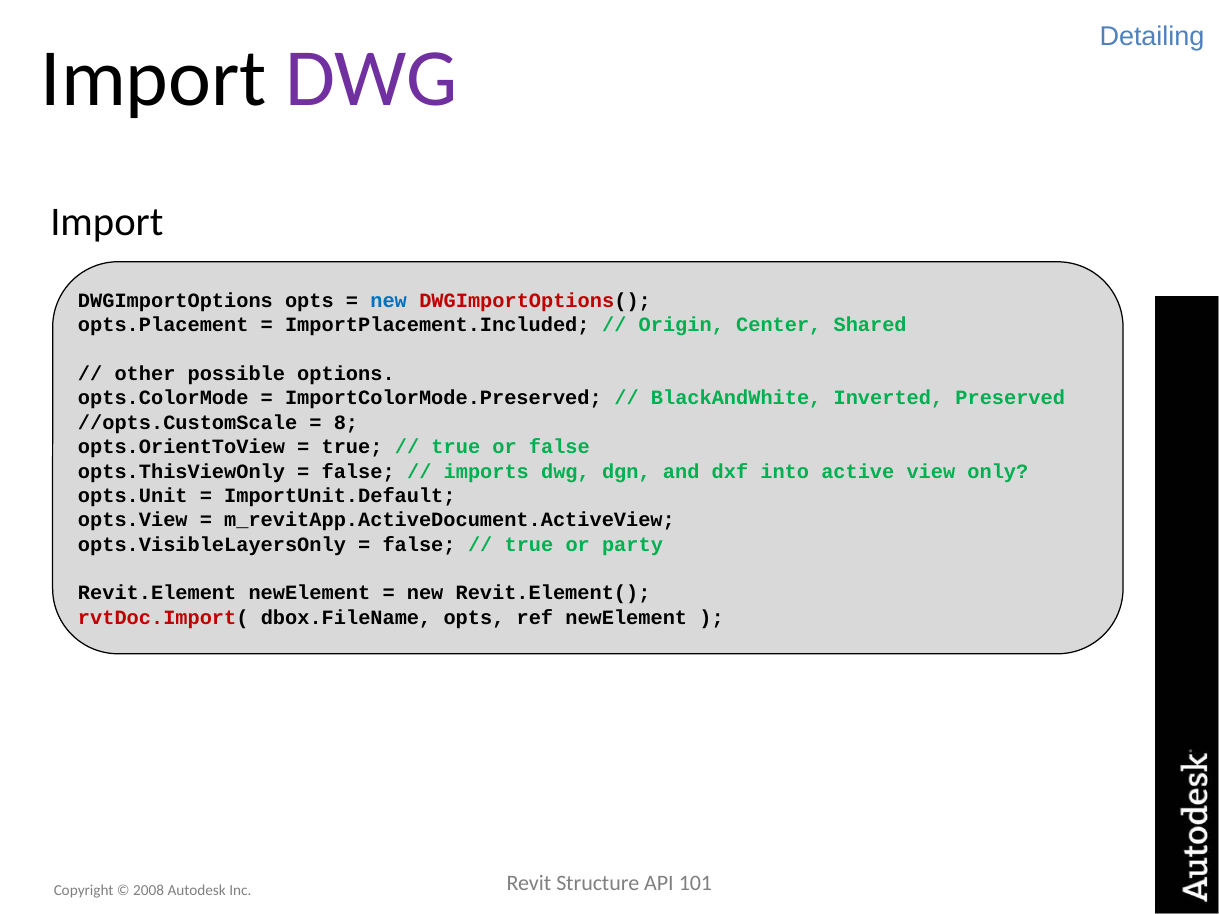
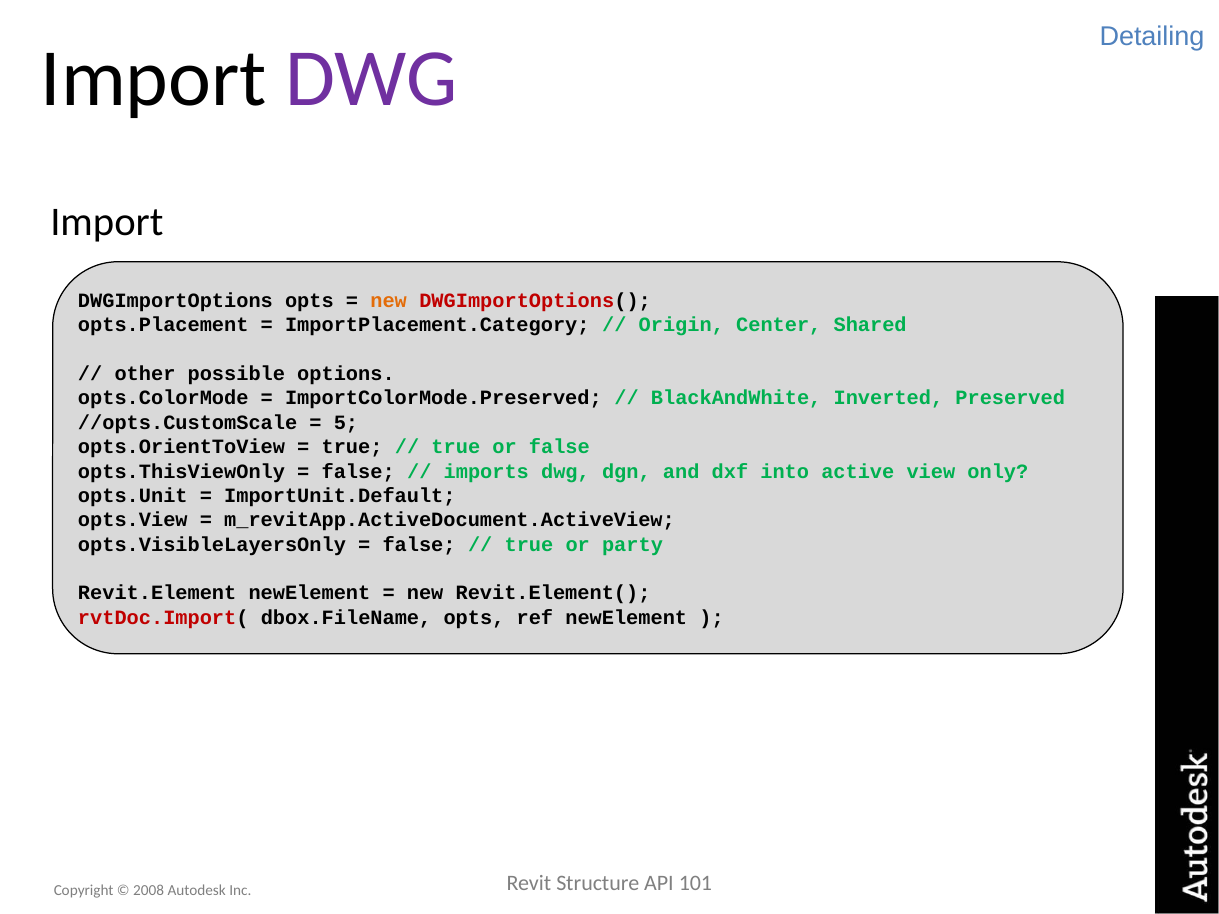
new at (389, 301) colour: blue -> orange
ImportPlacement.Included: ImportPlacement.Included -> ImportPlacement.Category
8: 8 -> 5
